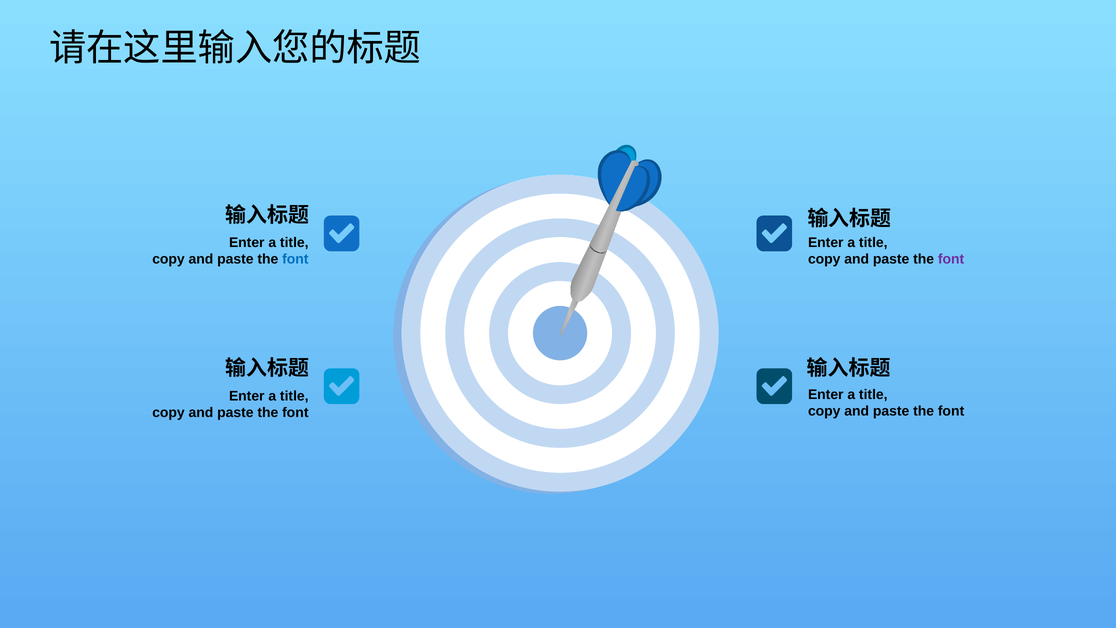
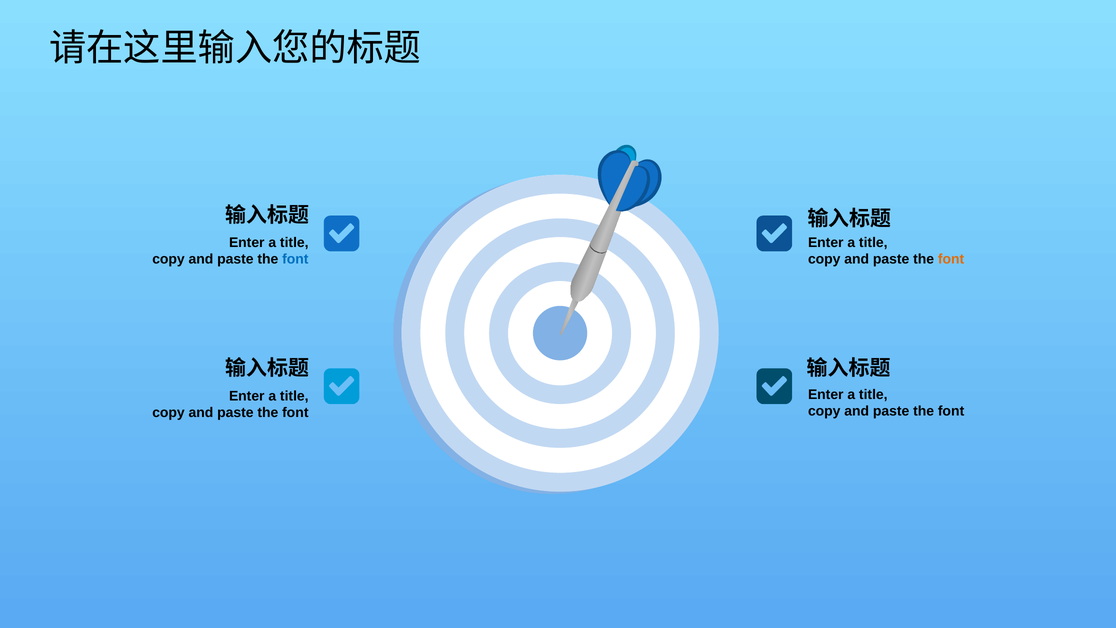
font at (951, 259) colour: purple -> orange
